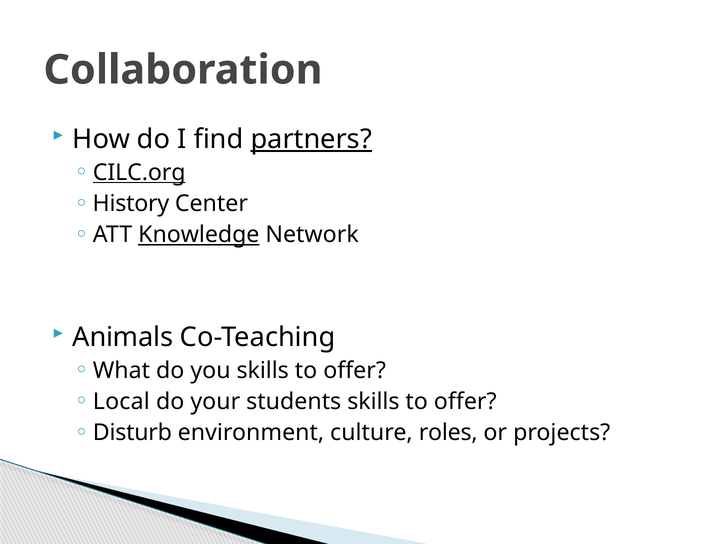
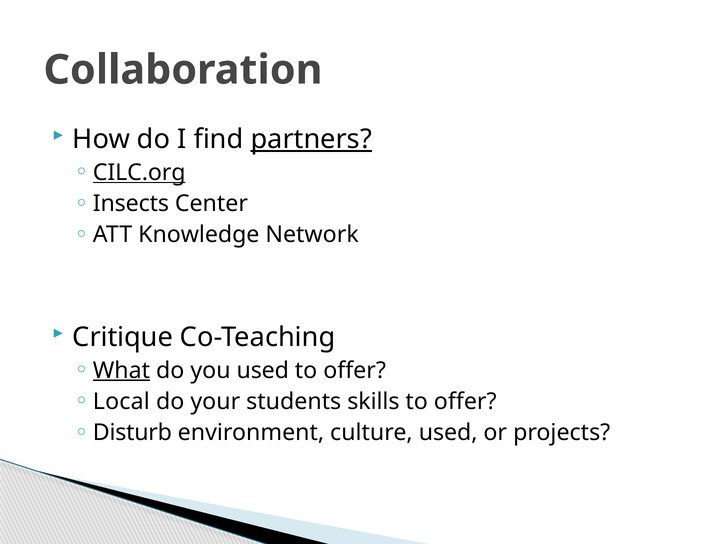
History: History -> Insects
Knowledge underline: present -> none
Animals: Animals -> Critique
What underline: none -> present
you skills: skills -> used
culture roles: roles -> used
